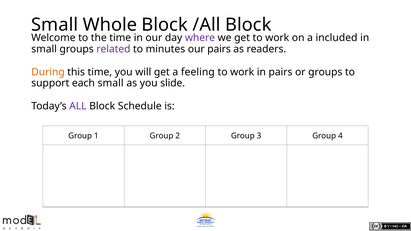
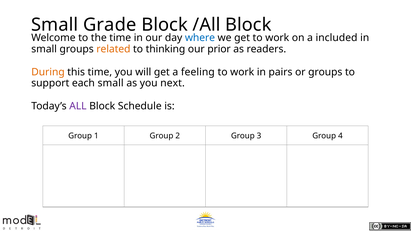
Whole: Whole -> Grade
where colour: purple -> blue
related colour: purple -> orange
minutes: minutes -> thinking
our pairs: pairs -> prior
slide: slide -> next
